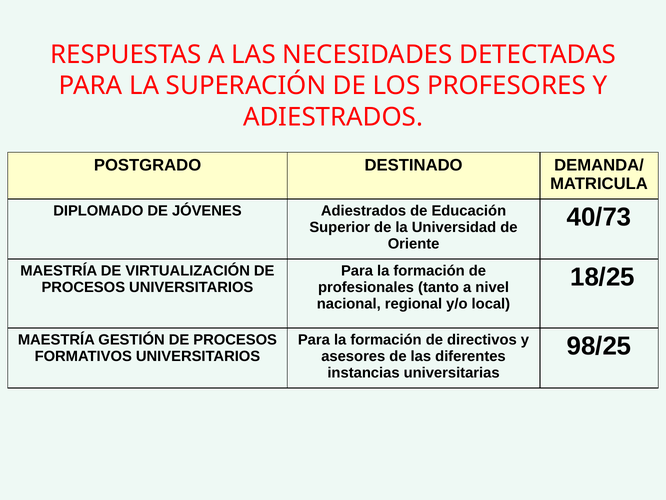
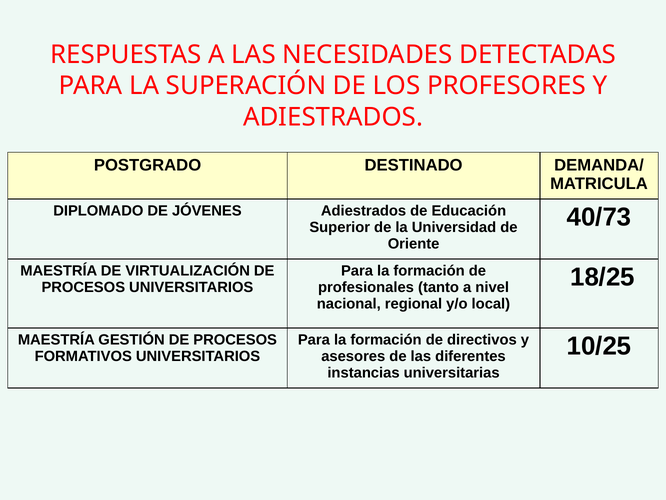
98/25: 98/25 -> 10/25
